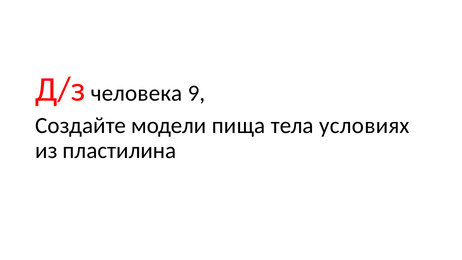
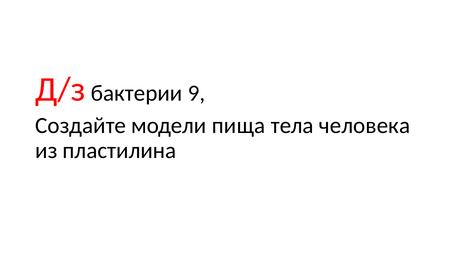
человека: человека -> бактерии
условиях: условиях -> человека
